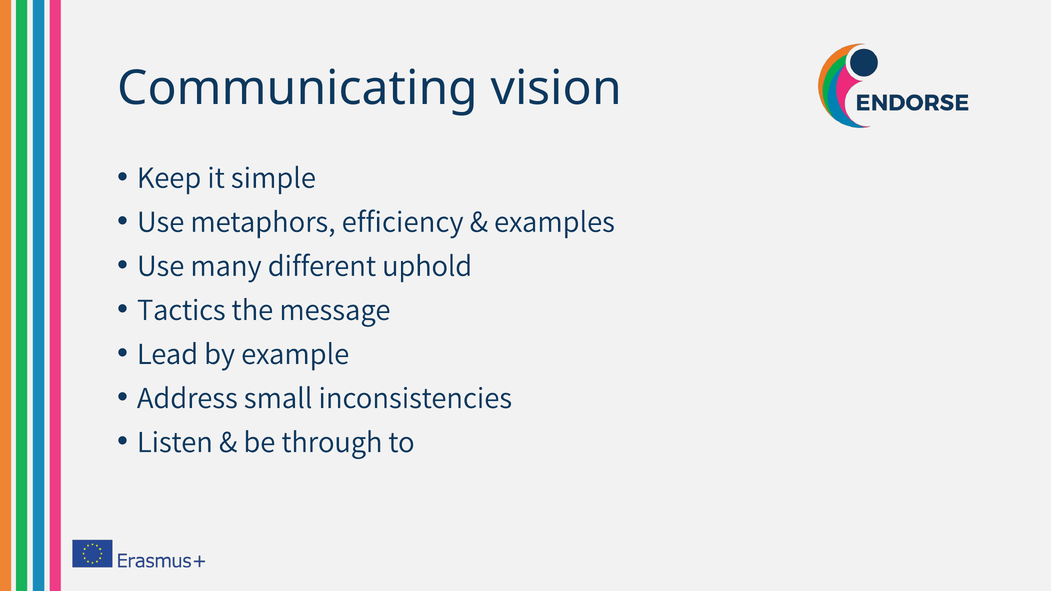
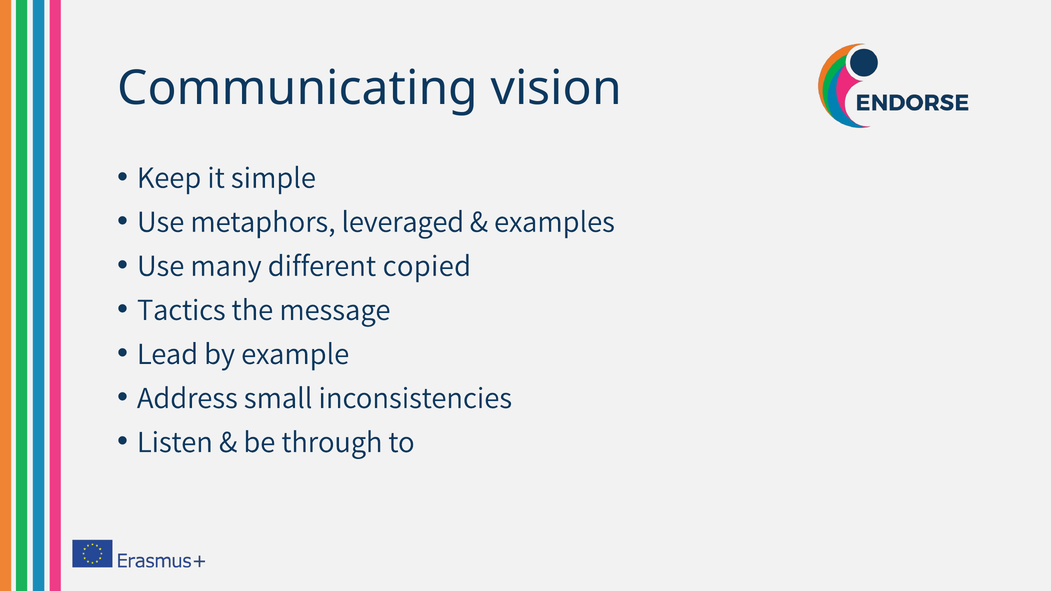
efficiency: efficiency -> leveraged
uphold: uphold -> copied
